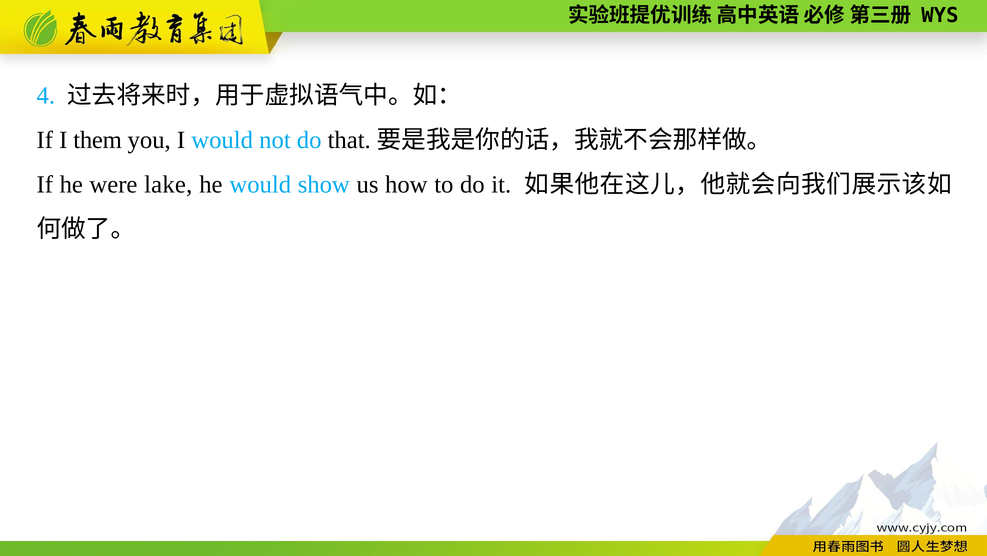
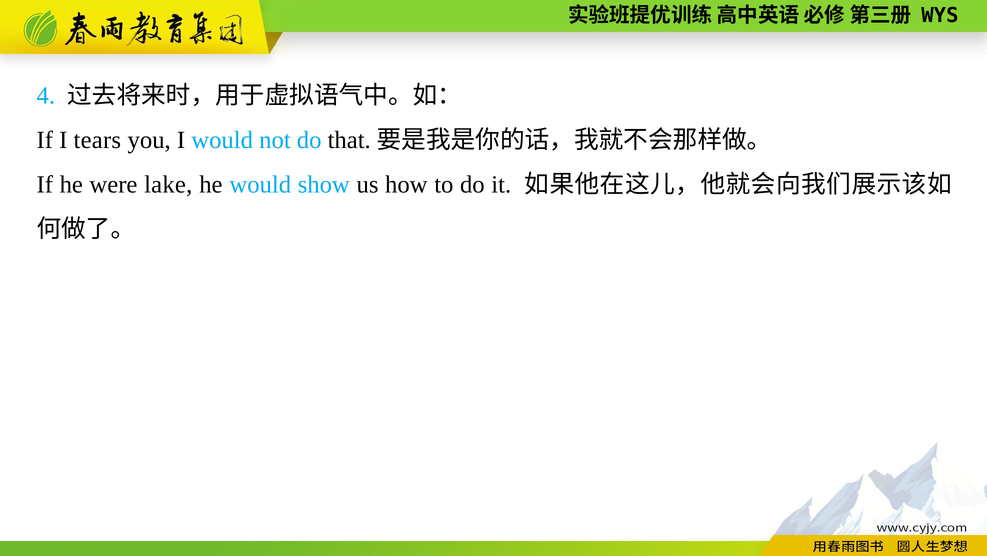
them: them -> tears
